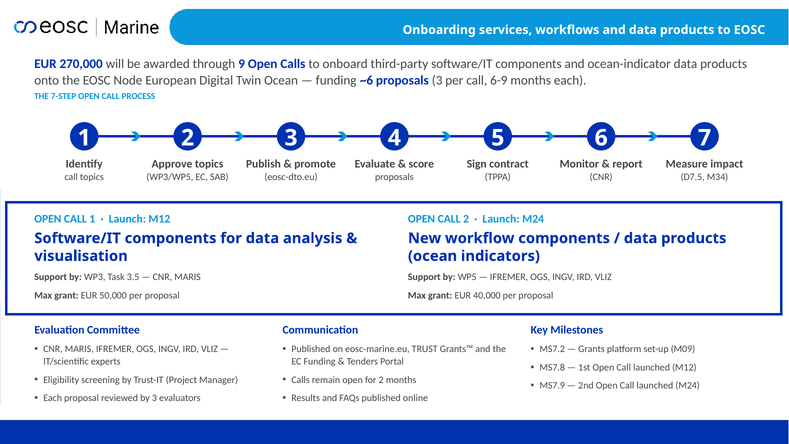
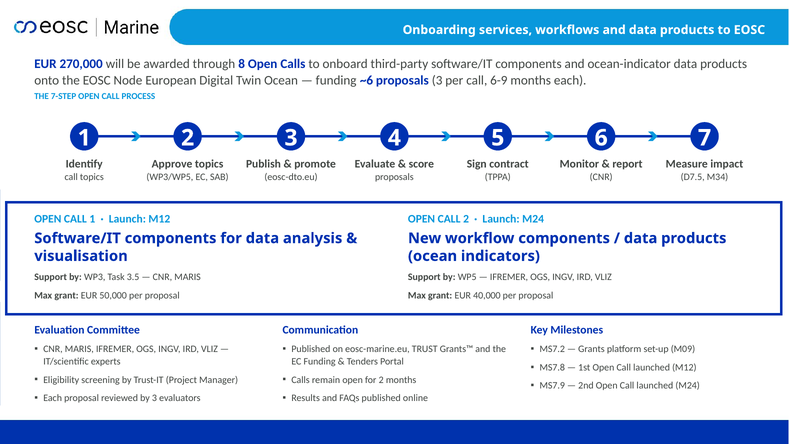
9: 9 -> 8
